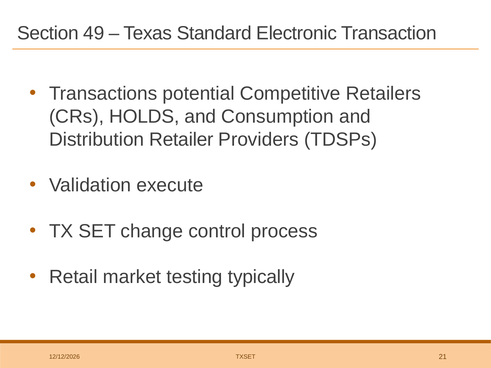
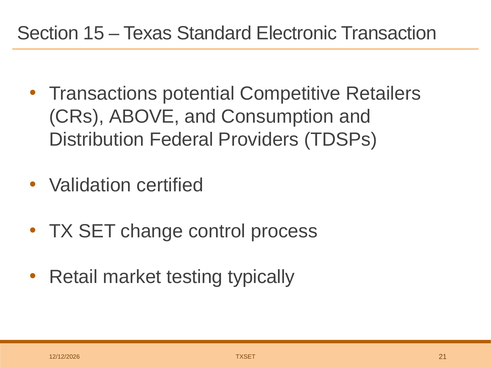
49: 49 -> 15
HOLDS: HOLDS -> ABOVE
Retailer: Retailer -> Federal
execute: execute -> certified
